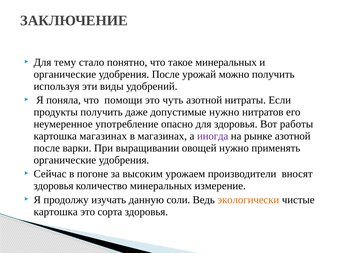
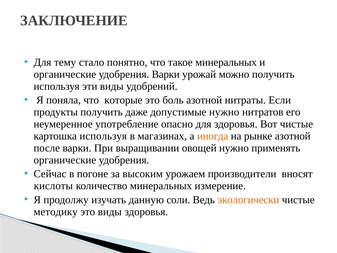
удобрения После: После -> Варки
помощи: помощи -> которые
чуть: чуть -> боль
Вот работы: работы -> чистые
картошка магазинах: магазинах -> используя
иногда colour: purple -> orange
здоровья at (53, 186): здоровья -> кислоты
картошка at (56, 212): картошка -> методику
это сорта: сорта -> виды
